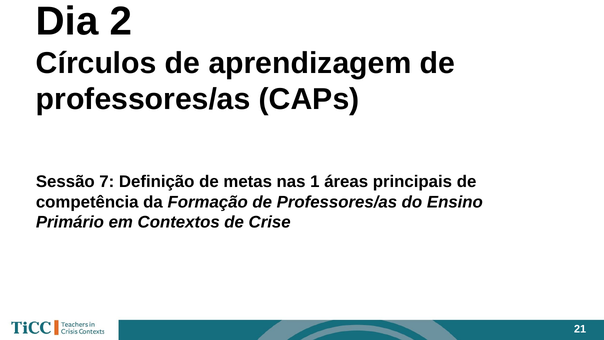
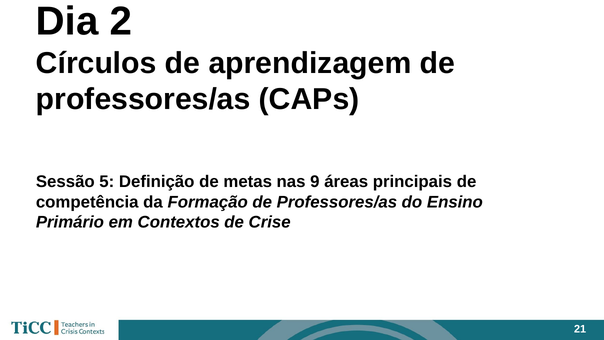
7: 7 -> 5
1: 1 -> 9
